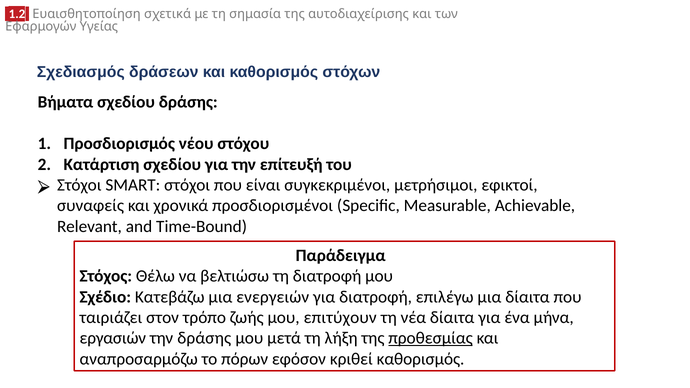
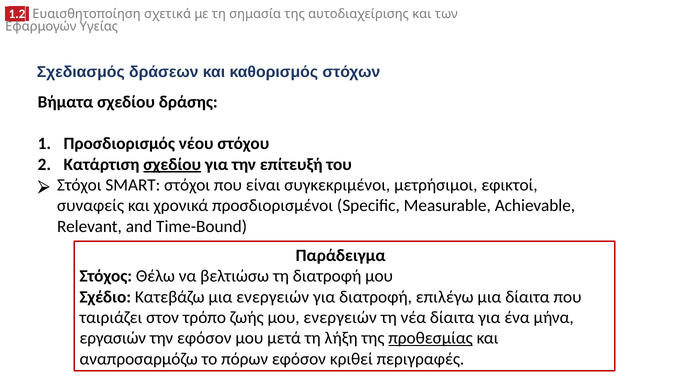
σχεδίου at (172, 164) underline: none -> present
μου επιτύχουν: επιτύχουν -> ενεργειών
την δράσης: δράσης -> εφόσον
κριθεί καθορισμός: καθορισμός -> περιγραφές
